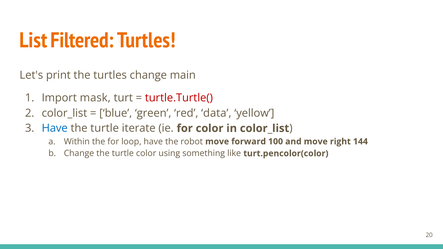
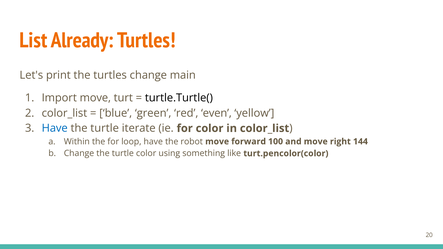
Filtered: Filtered -> Already
Import mask: mask -> move
turtle.Turtle( colour: red -> black
data: data -> even
